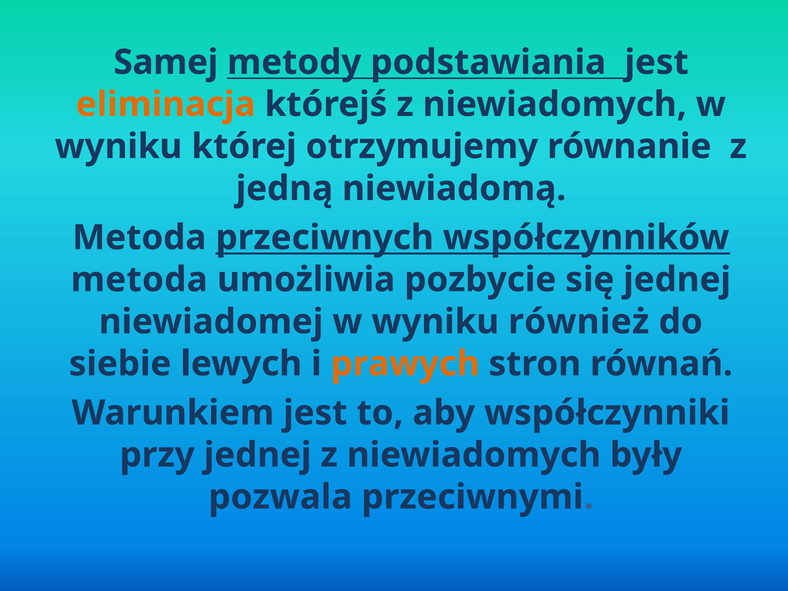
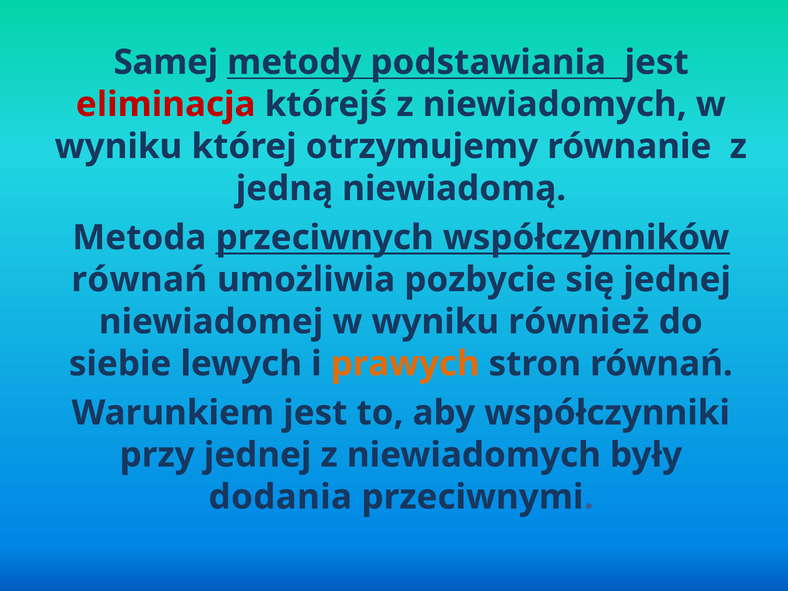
eliminacja colour: orange -> red
metoda at (139, 280): metoda -> równań
pozwala: pozwala -> dodania
